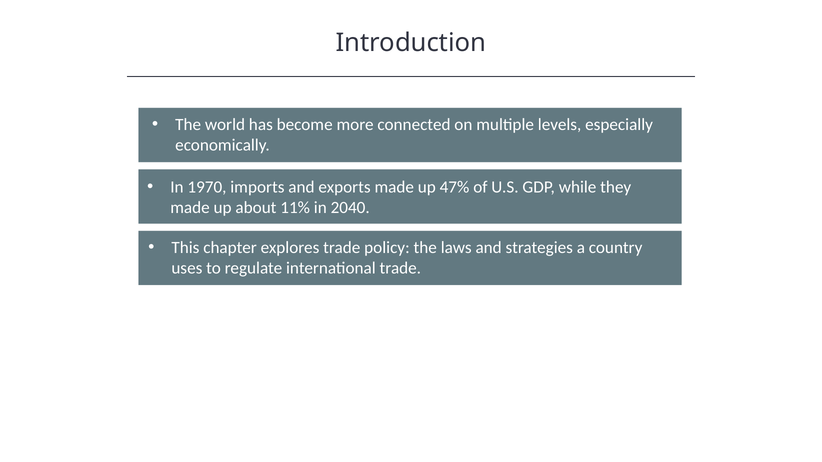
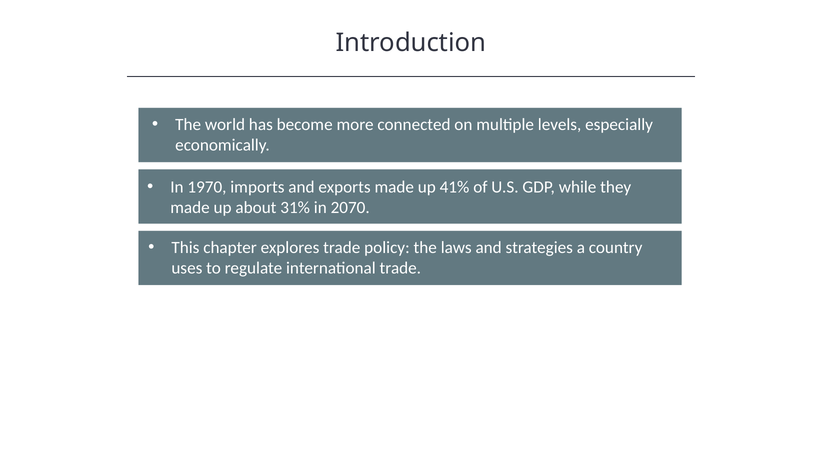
47%: 47% -> 41%
11%: 11% -> 31%
2040: 2040 -> 2070
